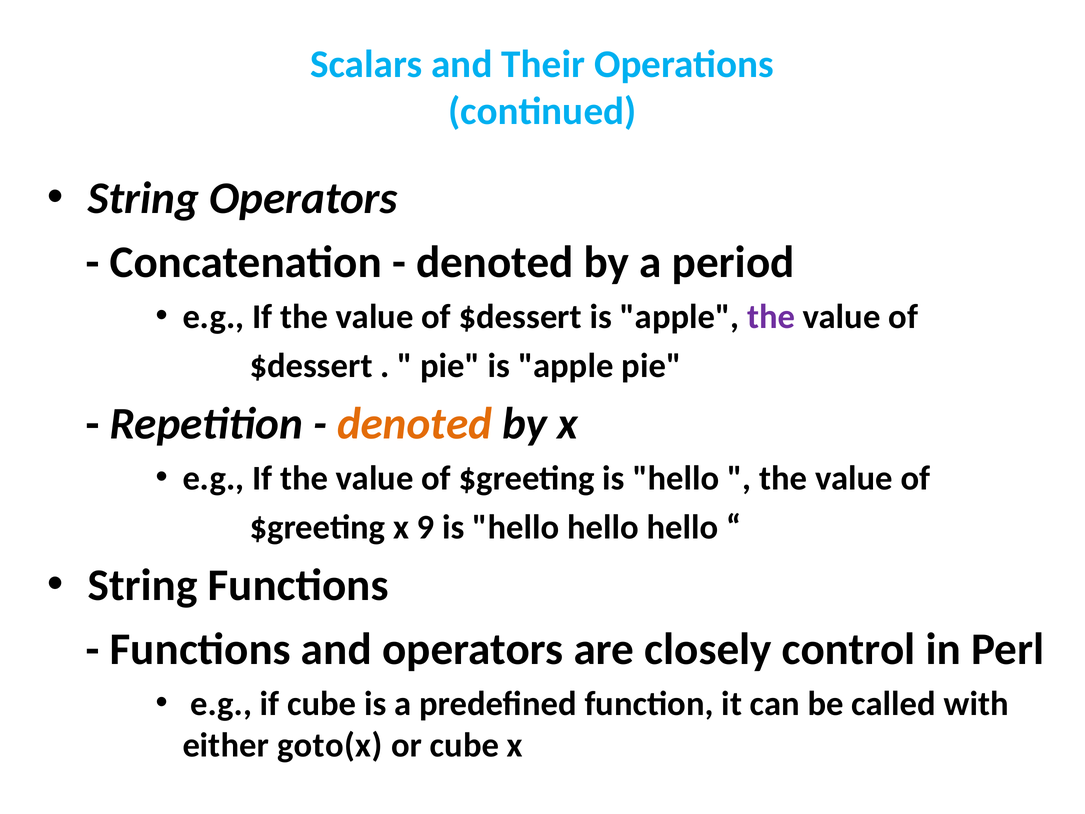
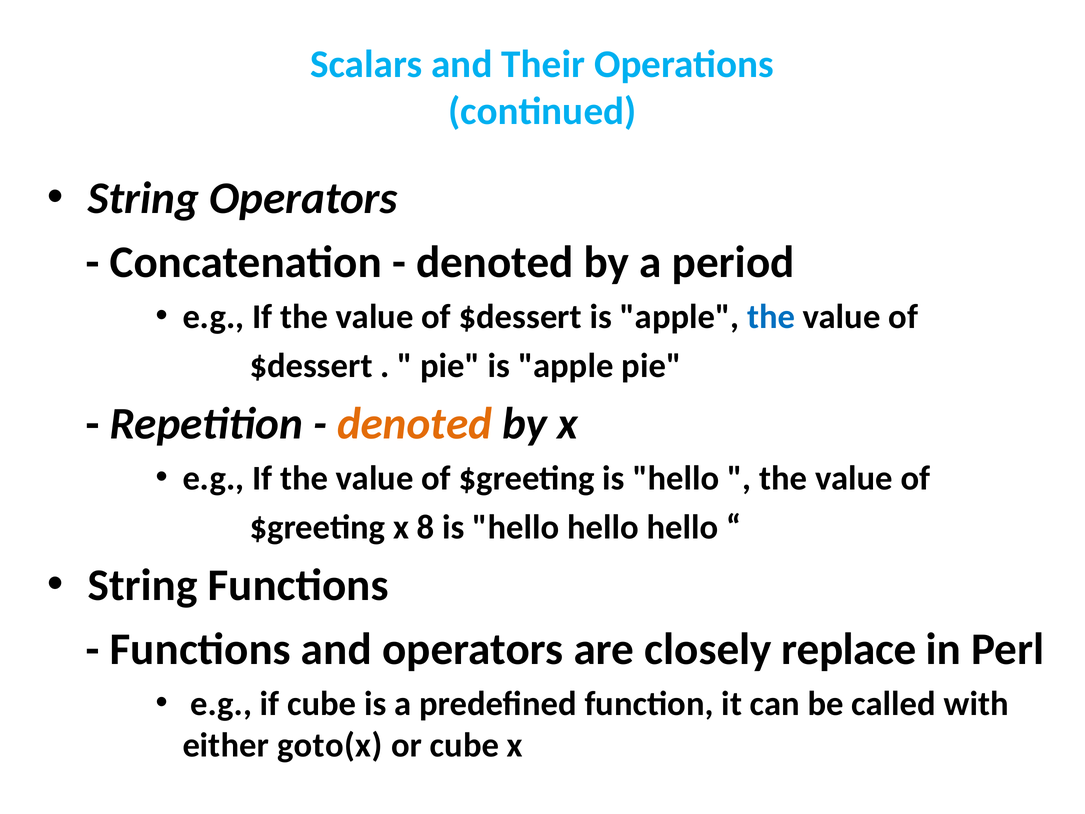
the at (771, 317) colour: purple -> blue
9: 9 -> 8
control: control -> replace
